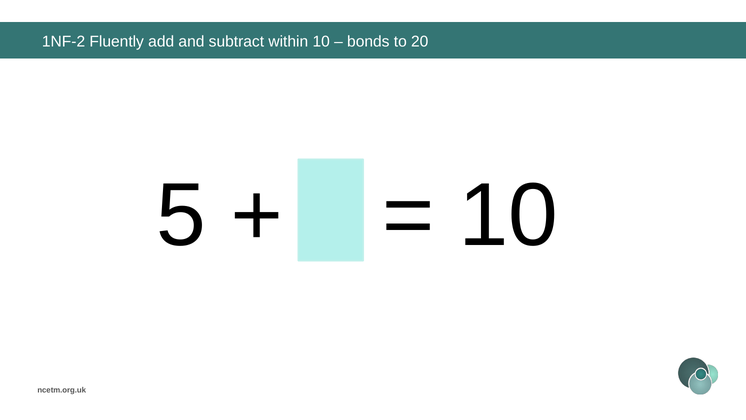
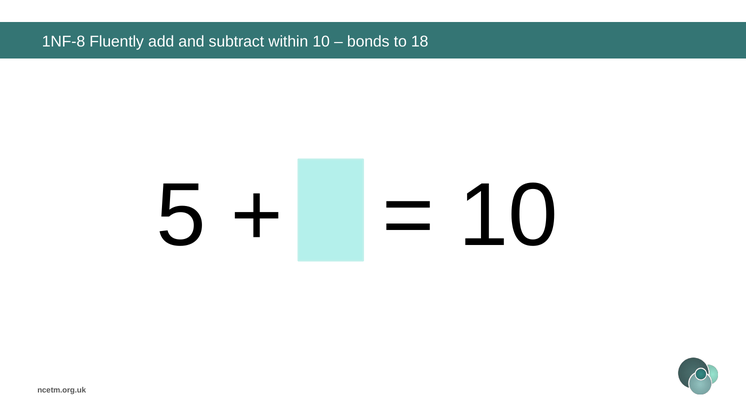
1NF-2: 1NF-2 -> 1NF-8
20: 20 -> 18
